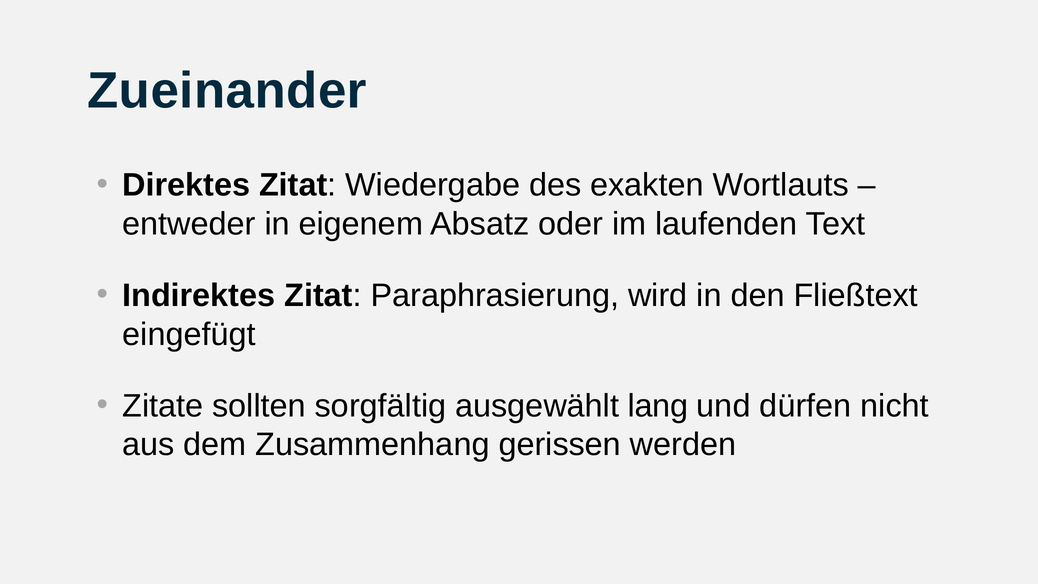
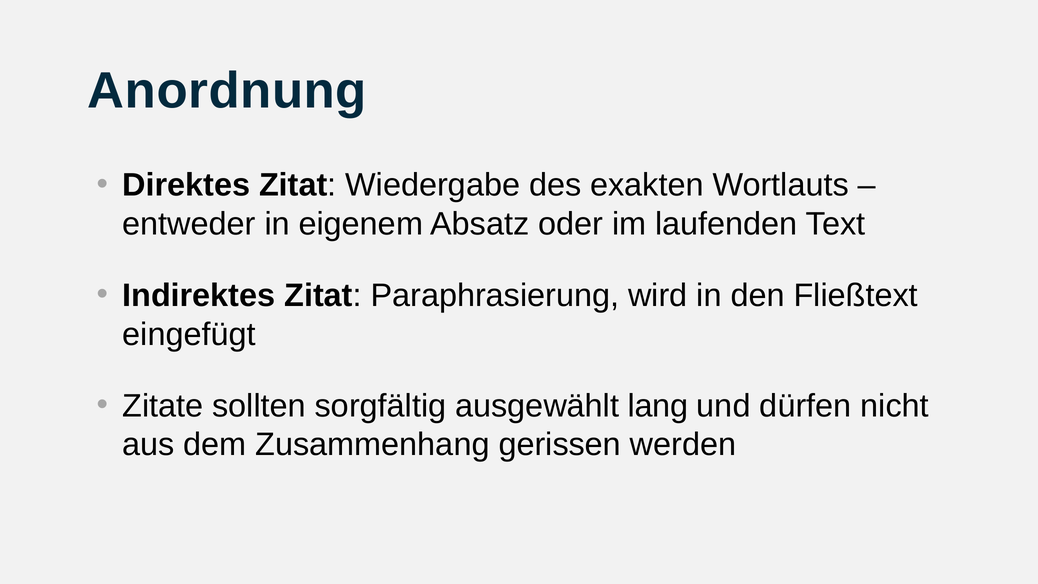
Zueinander: Zueinander -> Anordnung
